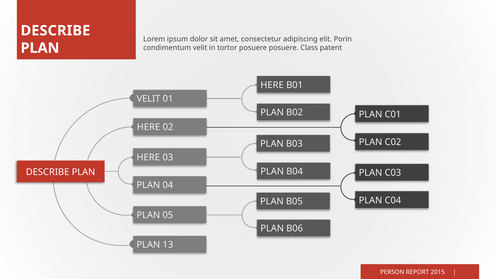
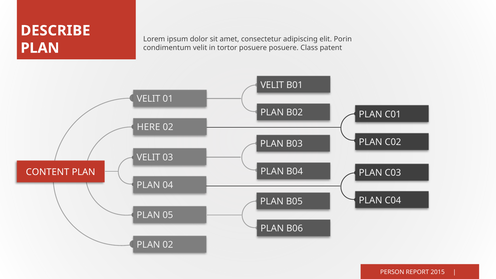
HERE at (272, 85): HERE -> VELIT
HERE at (148, 157): HERE -> VELIT
DESCRIBE at (48, 172): DESCRIBE -> CONTENT
PLAN 13: 13 -> 02
